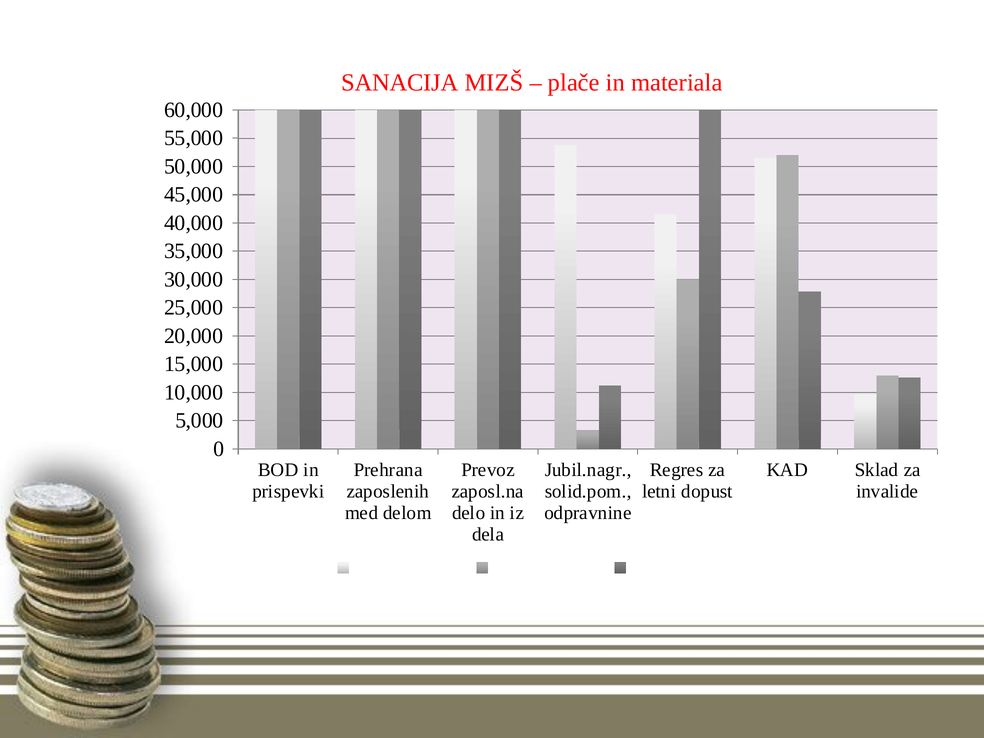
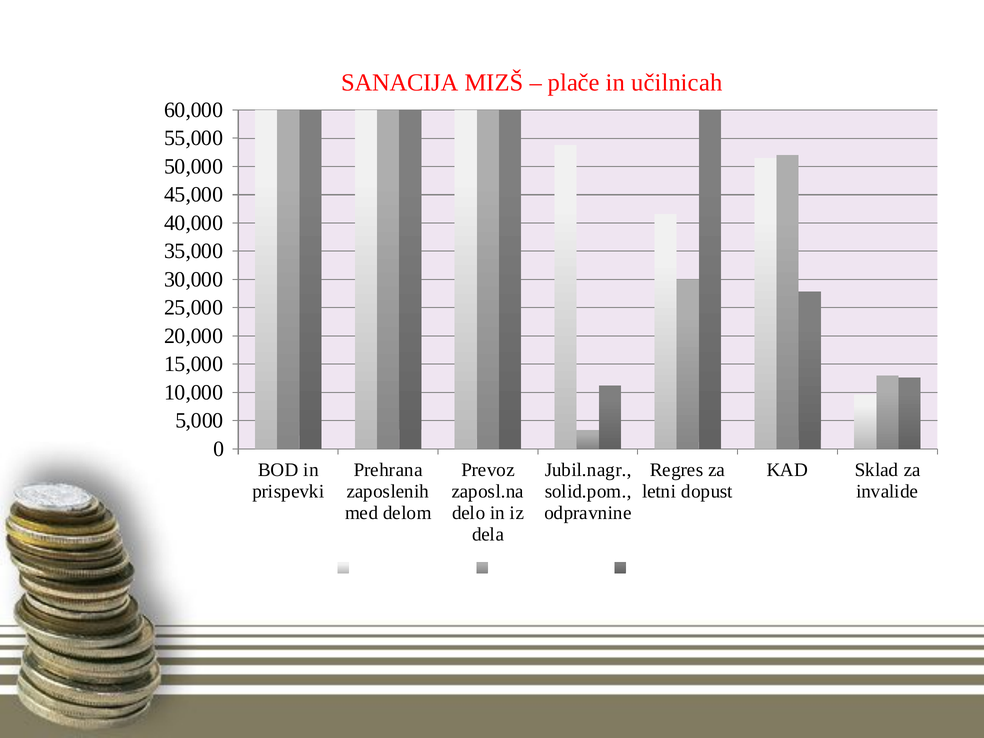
materiala: materiala -> učilnicah
